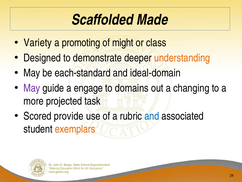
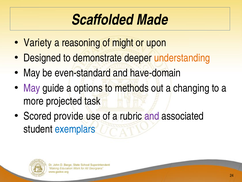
promoting: promoting -> reasoning
class: class -> upon
each-standard: each-standard -> even-standard
ideal-domain: ideal-domain -> have-domain
engage: engage -> options
domains: domains -> methods
and at (152, 116) colour: blue -> purple
exemplars colour: orange -> blue
